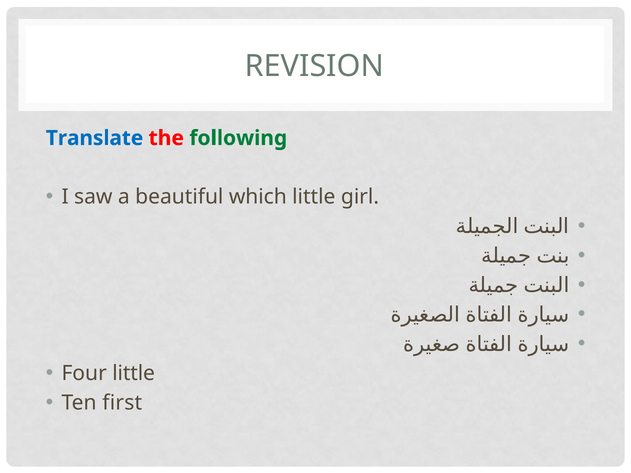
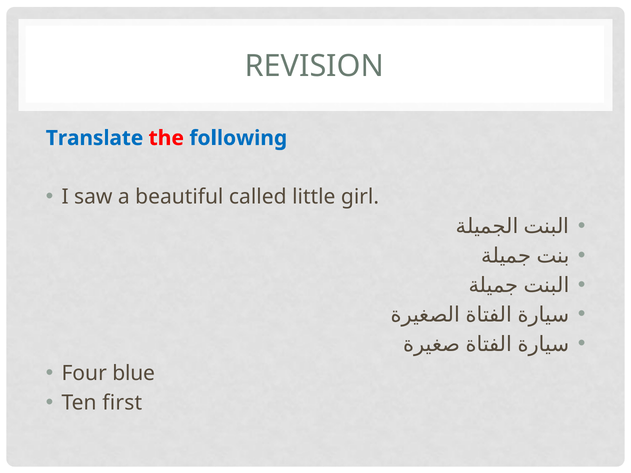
following colour: green -> blue
which: which -> called
Four little: little -> blue
